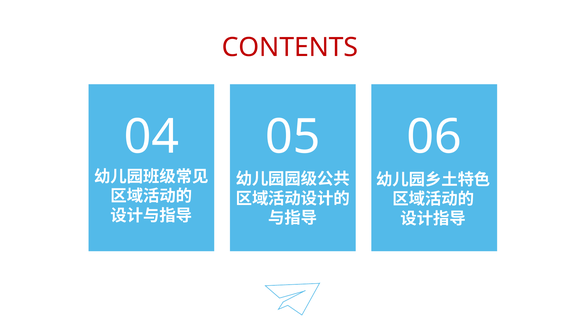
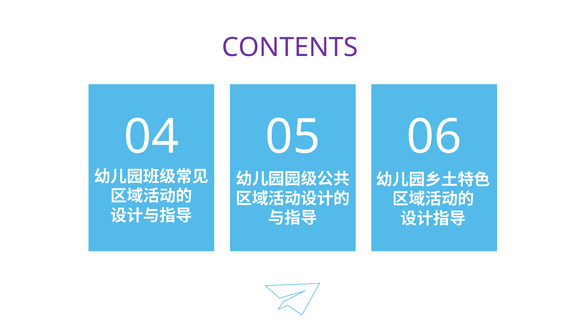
CONTENTS colour: red -> purple
